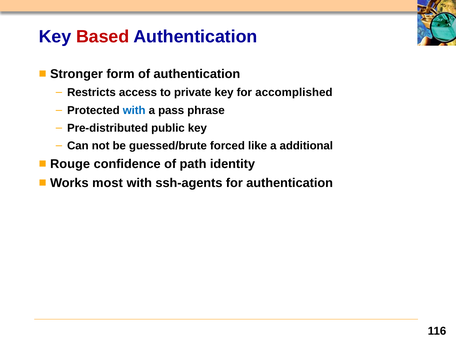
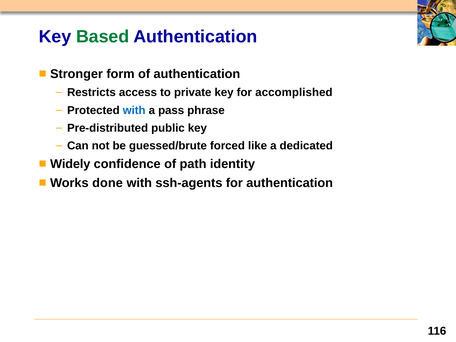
Based colour: red -> green
additional: additional -> dedicated
Rouge: Rouge -> Widely
most: most -> done
